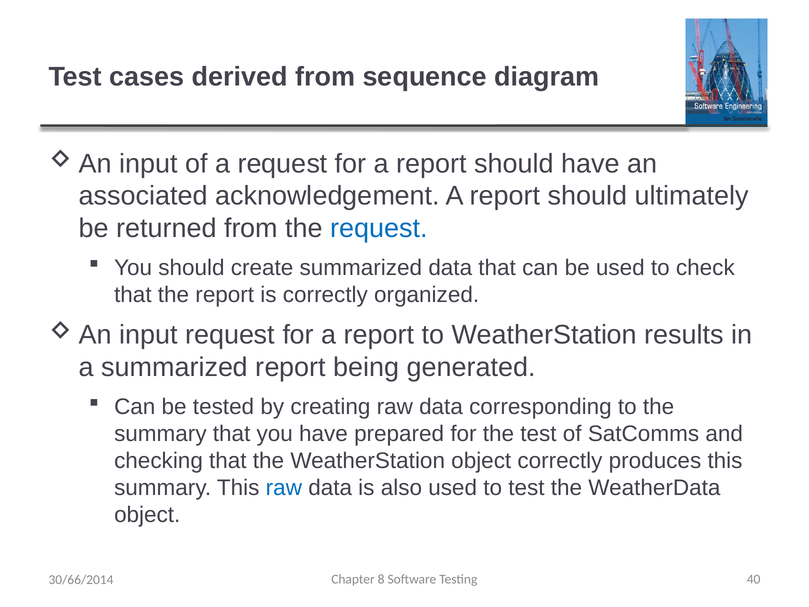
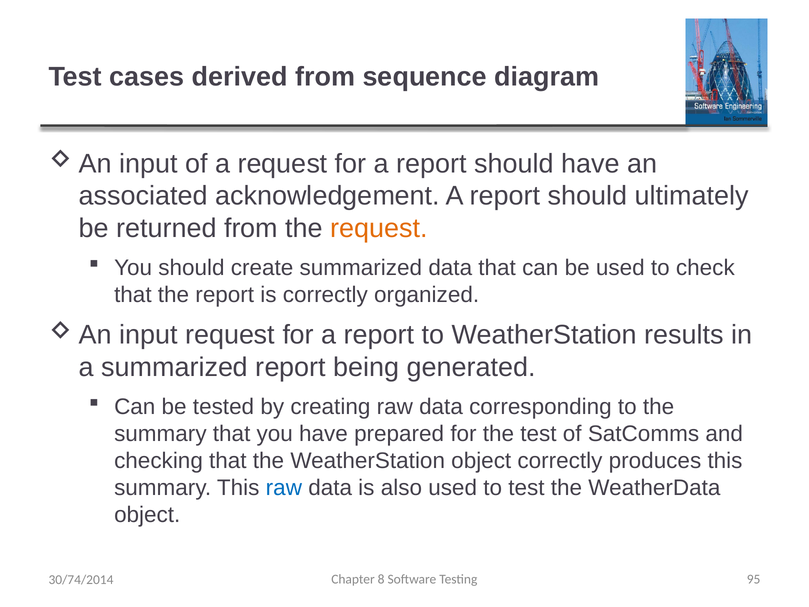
request at (379, 228) colour: blue -> orange
40: 40 -> 95
30/66/2014: 30/66/2014 -> 30/74/2014
